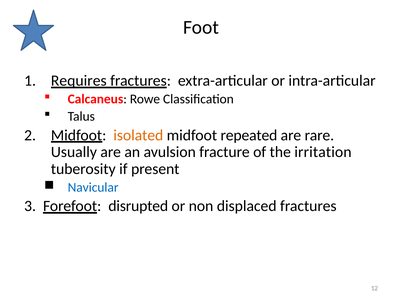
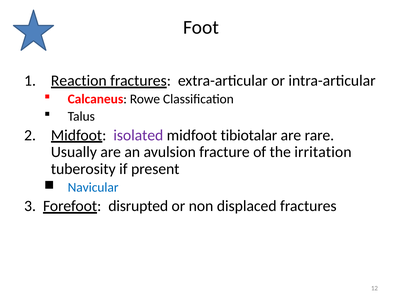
Requires: Requires -> Reaction
isolated colour: orange -> purple
repeated: repeated -> tibiotalar
